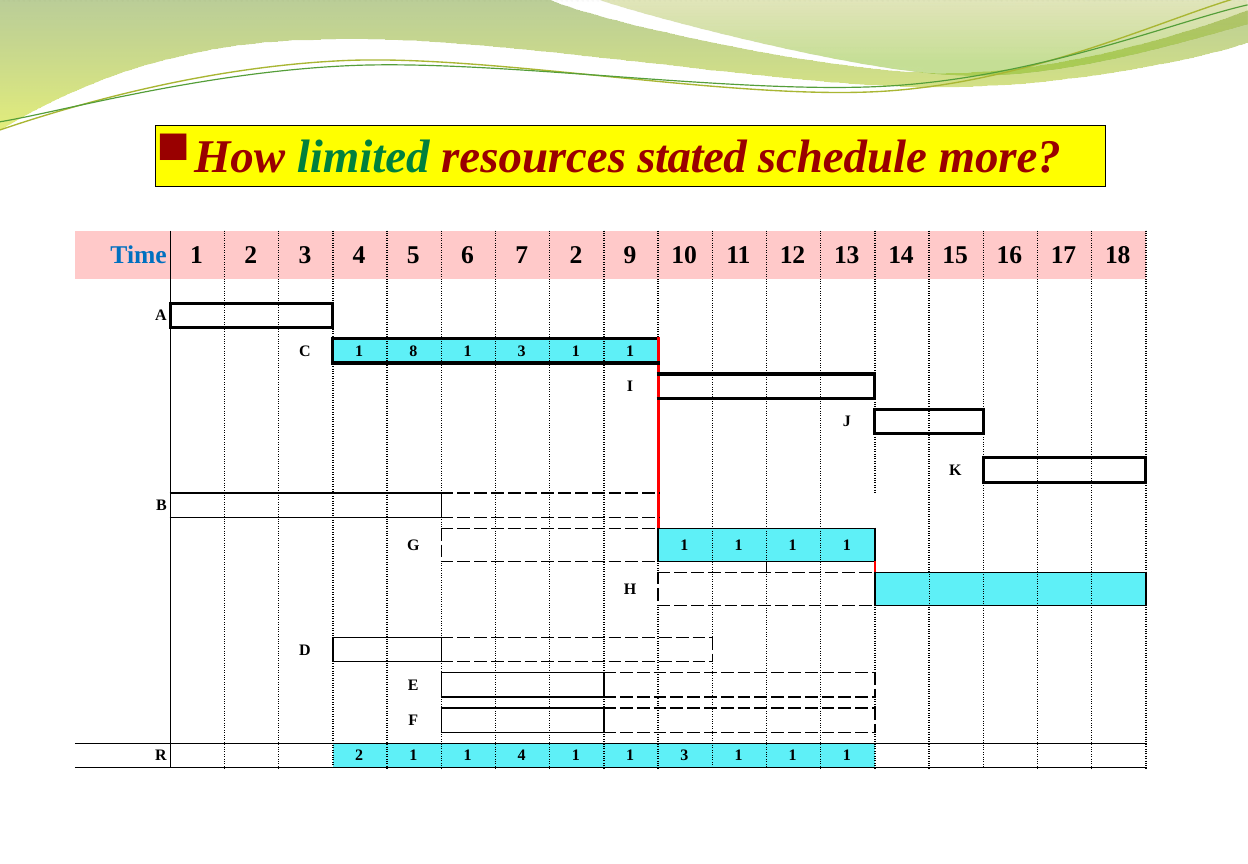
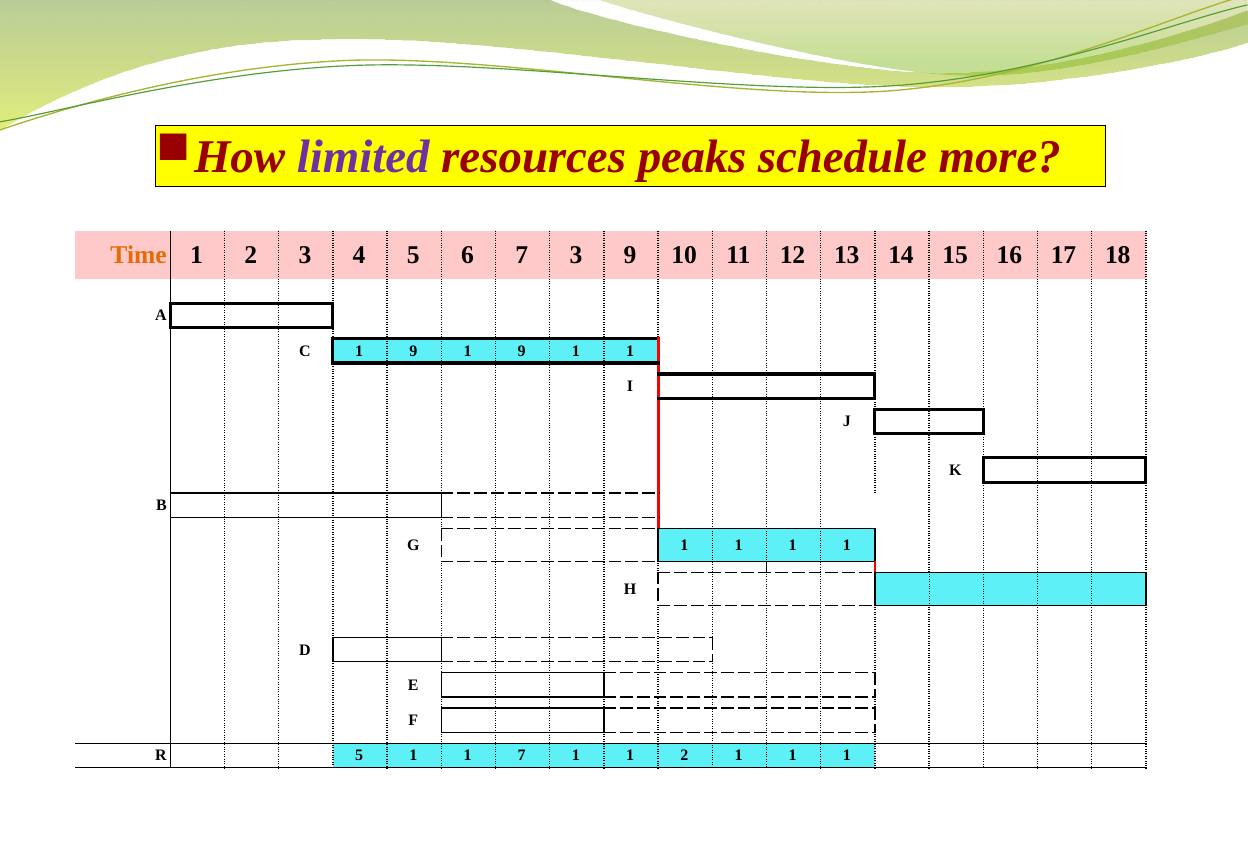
limited colour: green -> purple
stated: stated -> peaks
Time colour: blue -> orange
7 2: 2 -> 3
C 1 8: 8 -> 9
3 at (522, 351): 3 -> 9
R 2: 2 -> 5
1 4: 4 -> 7
1 1 3: 3 -> 2
